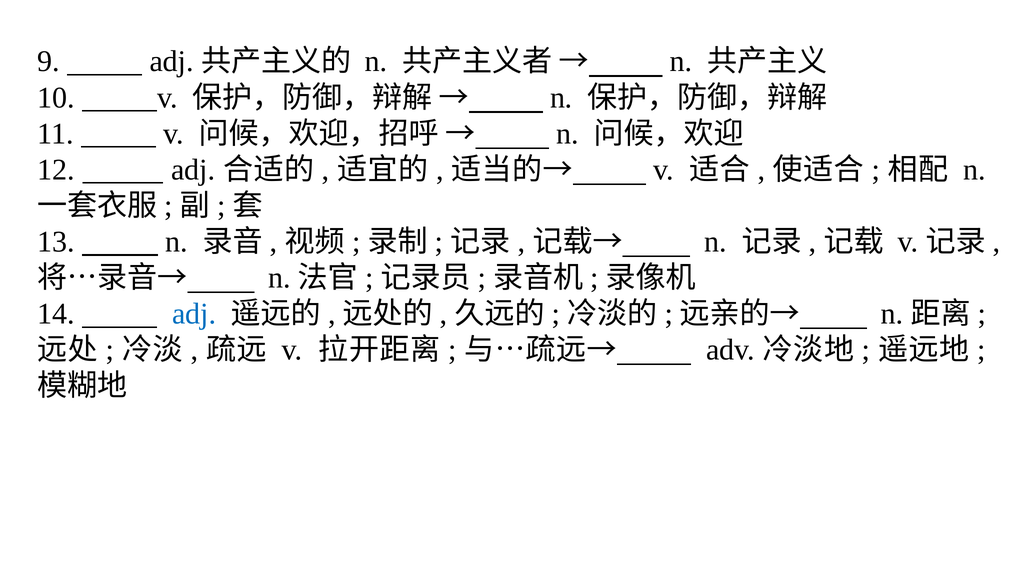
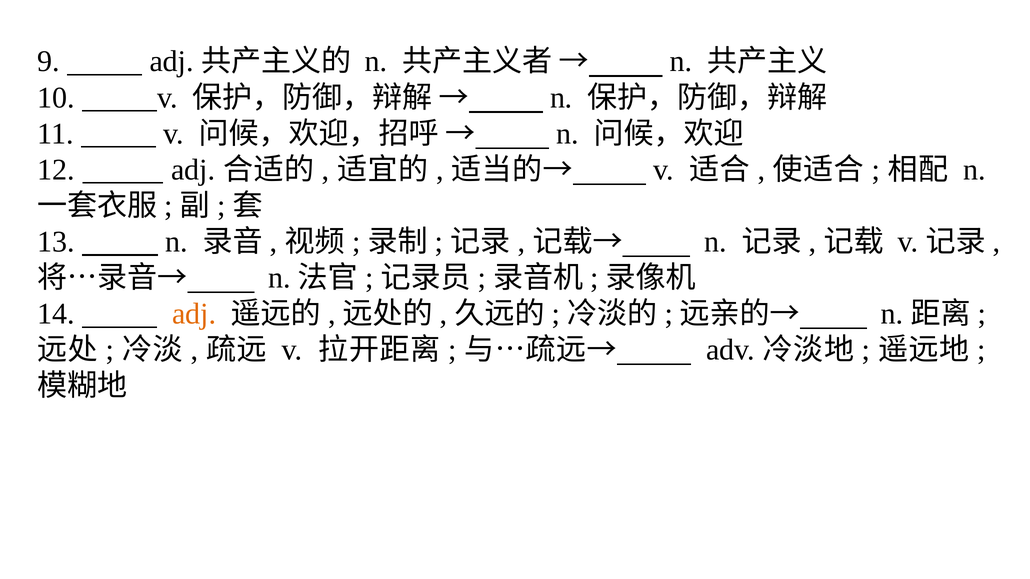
adj at (194, 314) colour: blue -> orange
